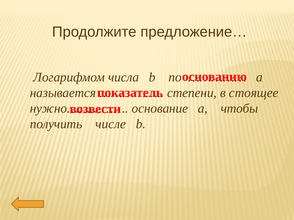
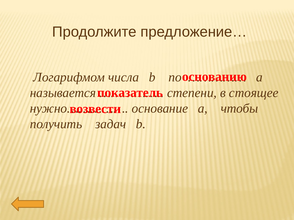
числе: числе -> задач
